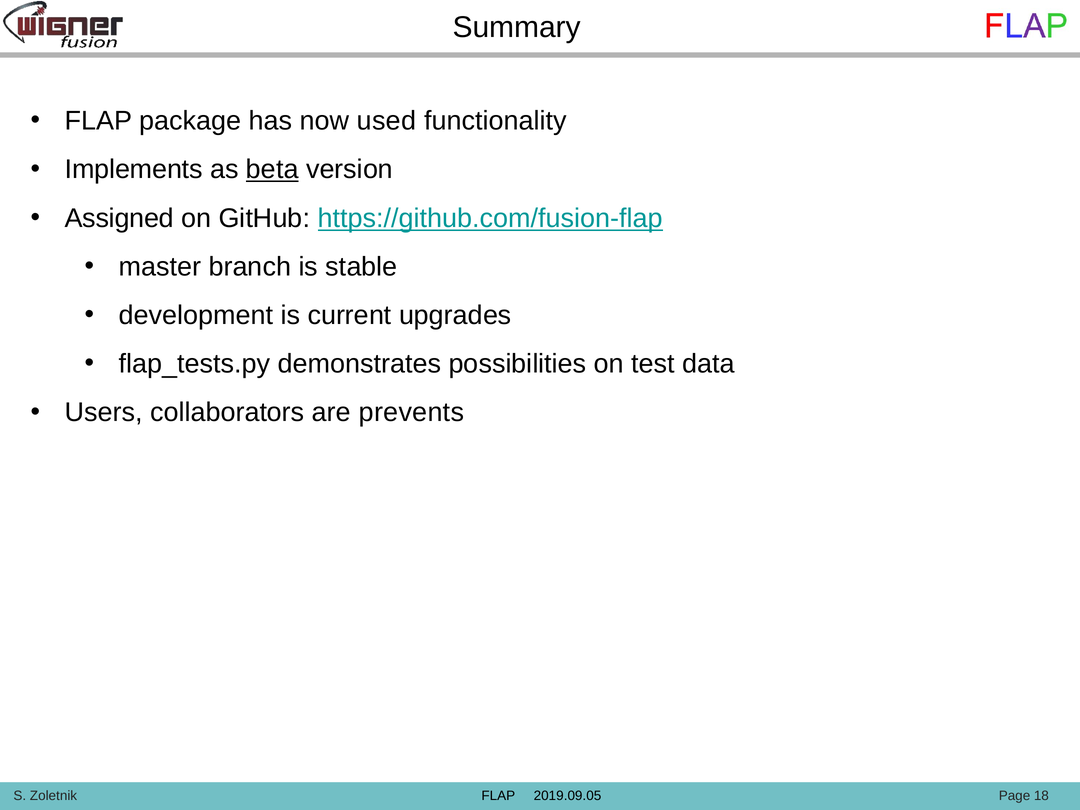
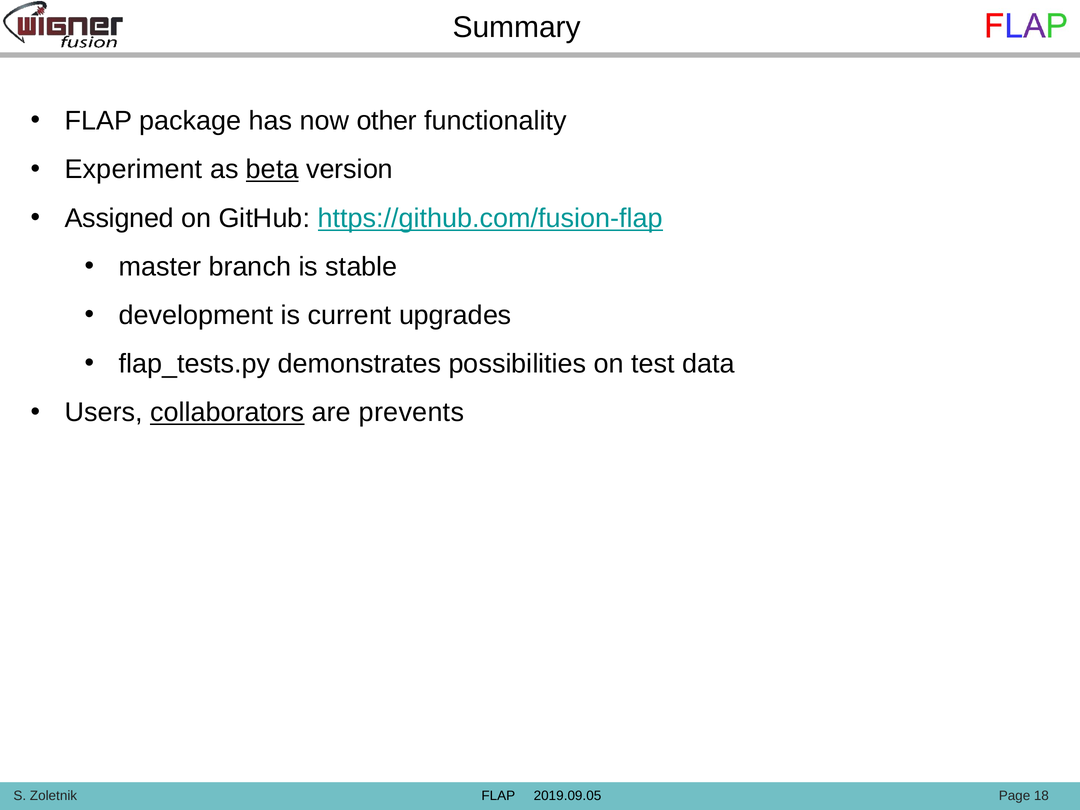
used: used -> other
Implements: Implements -> Experiment
collaborators underline: none -> present
